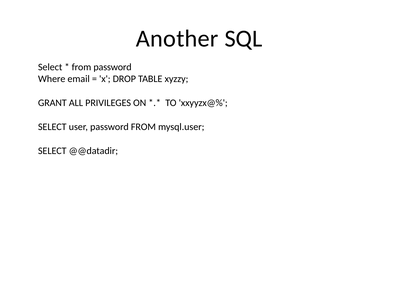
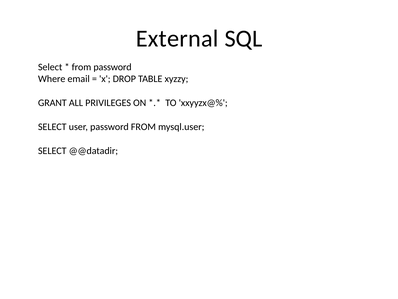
Another: Another -> External
